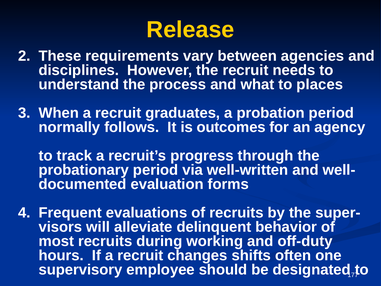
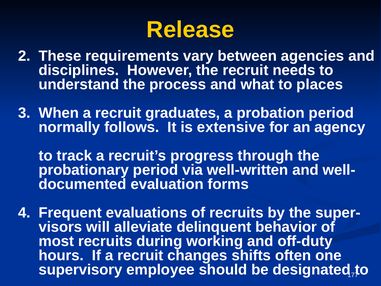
outcomes: outcomes -> extensive
